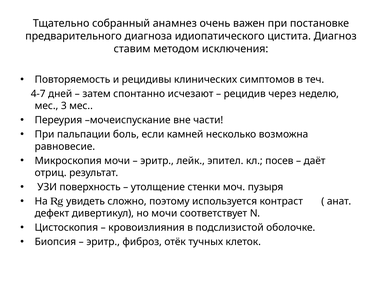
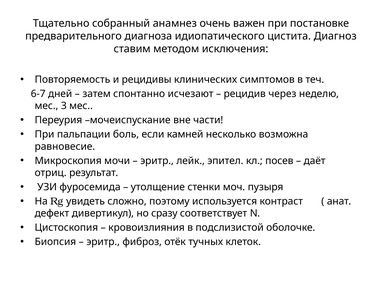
4-7: 4-7 -> 6-7
поверхность: поверхность -> фуросемида
но мочи: мочи -> сразу
